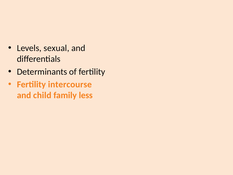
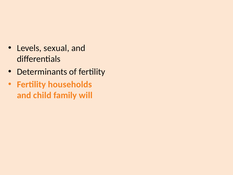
intercourse: intercourse -> households
less: less -> will
